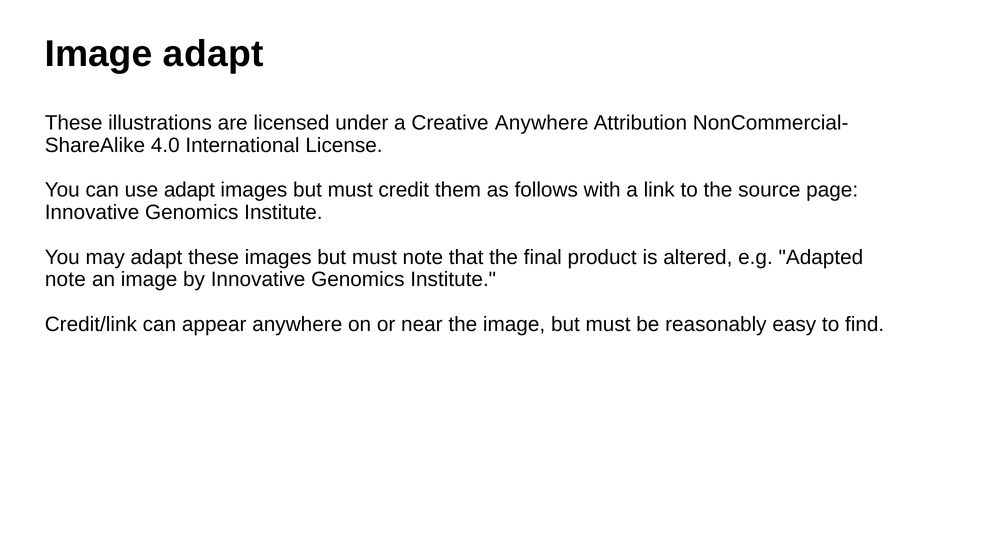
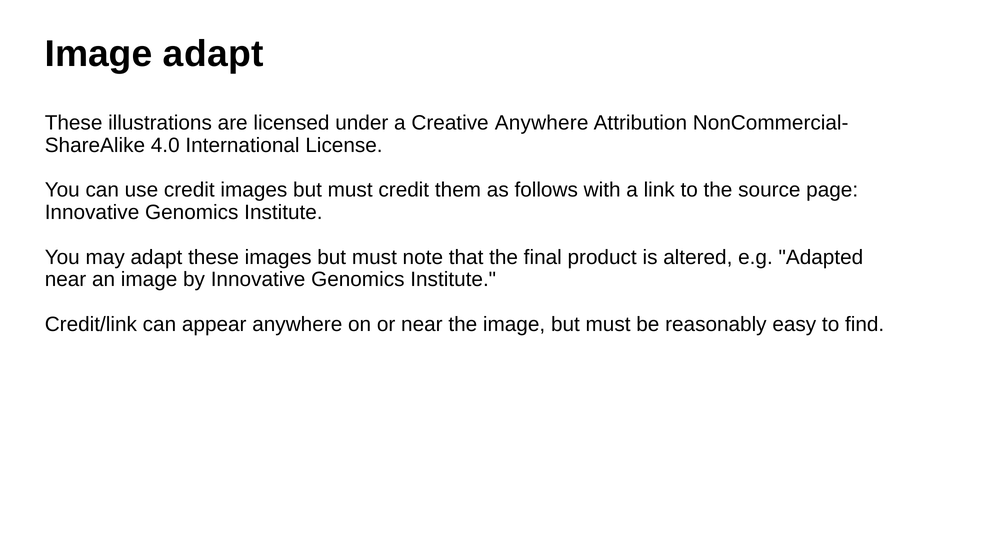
use adapt: adapt -> credit
note at (65, 280): note -> near
